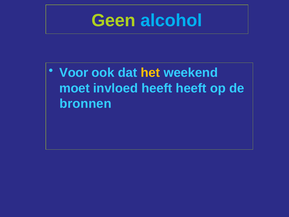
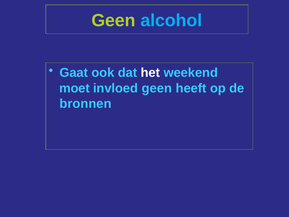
Voor: Voor -> Gaat
het colour: yellow -> white
invloed heeft: heeft -> geen
